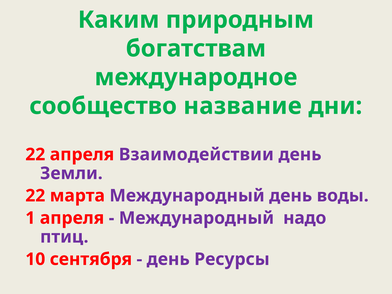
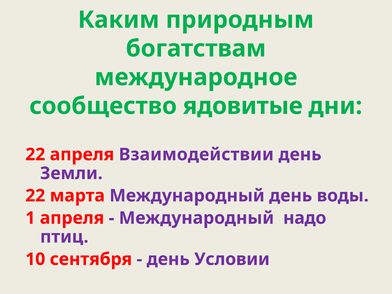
название: название -> ядовитые
Ресурсы: Ресурсы -> Условии
